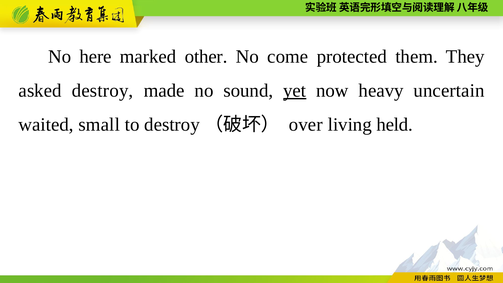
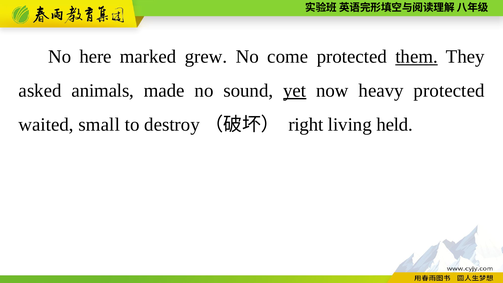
other: other -> grew
them underline: none -> present
asked destroy: destroy -> animals
heavy uncertain: uncertain -> protected
over: over -> right
